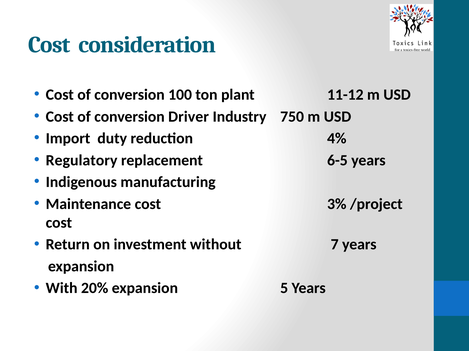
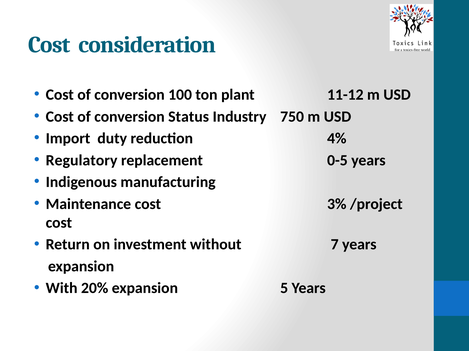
Driver: Driver -> Status
6-5: 6-5 -> 0-5
